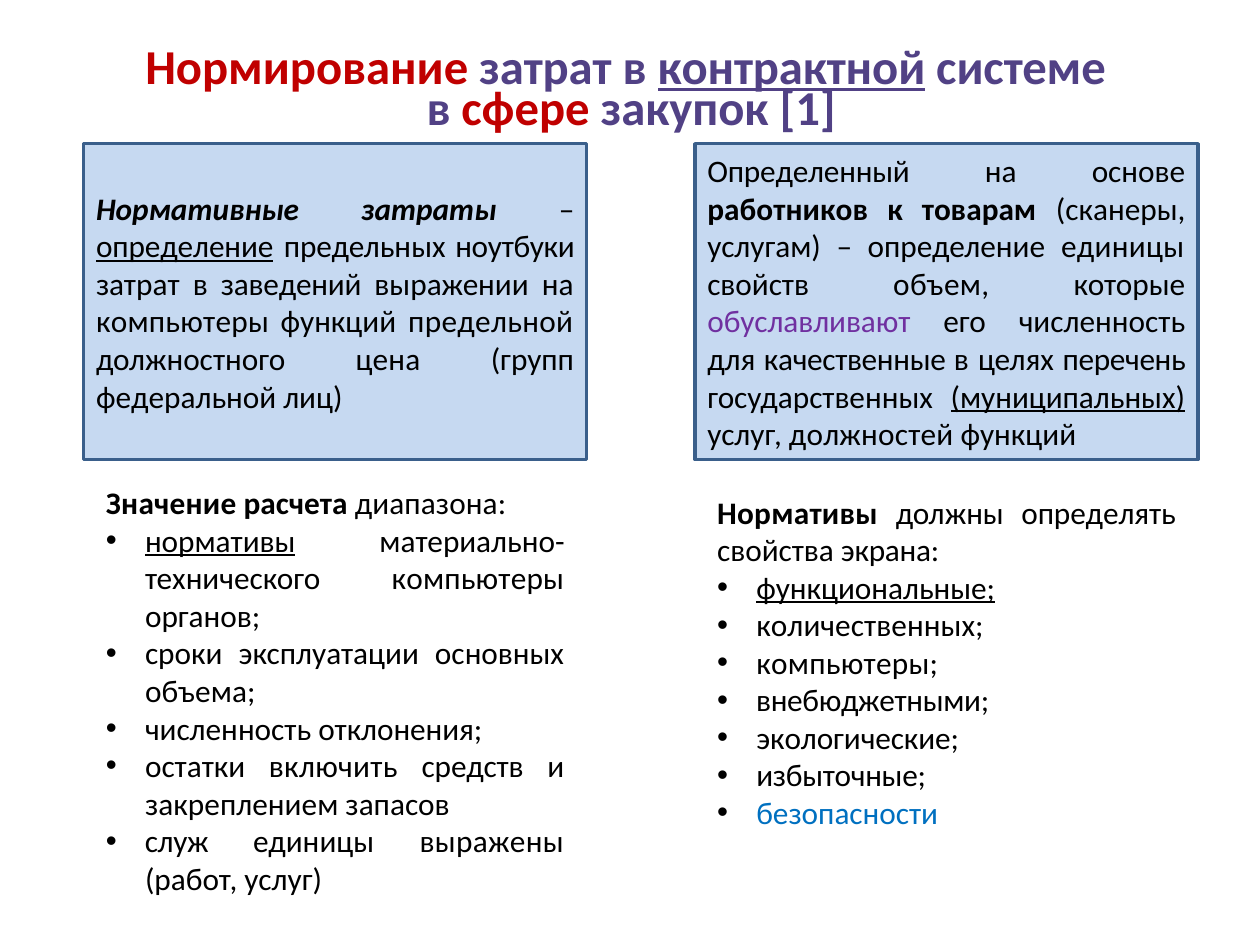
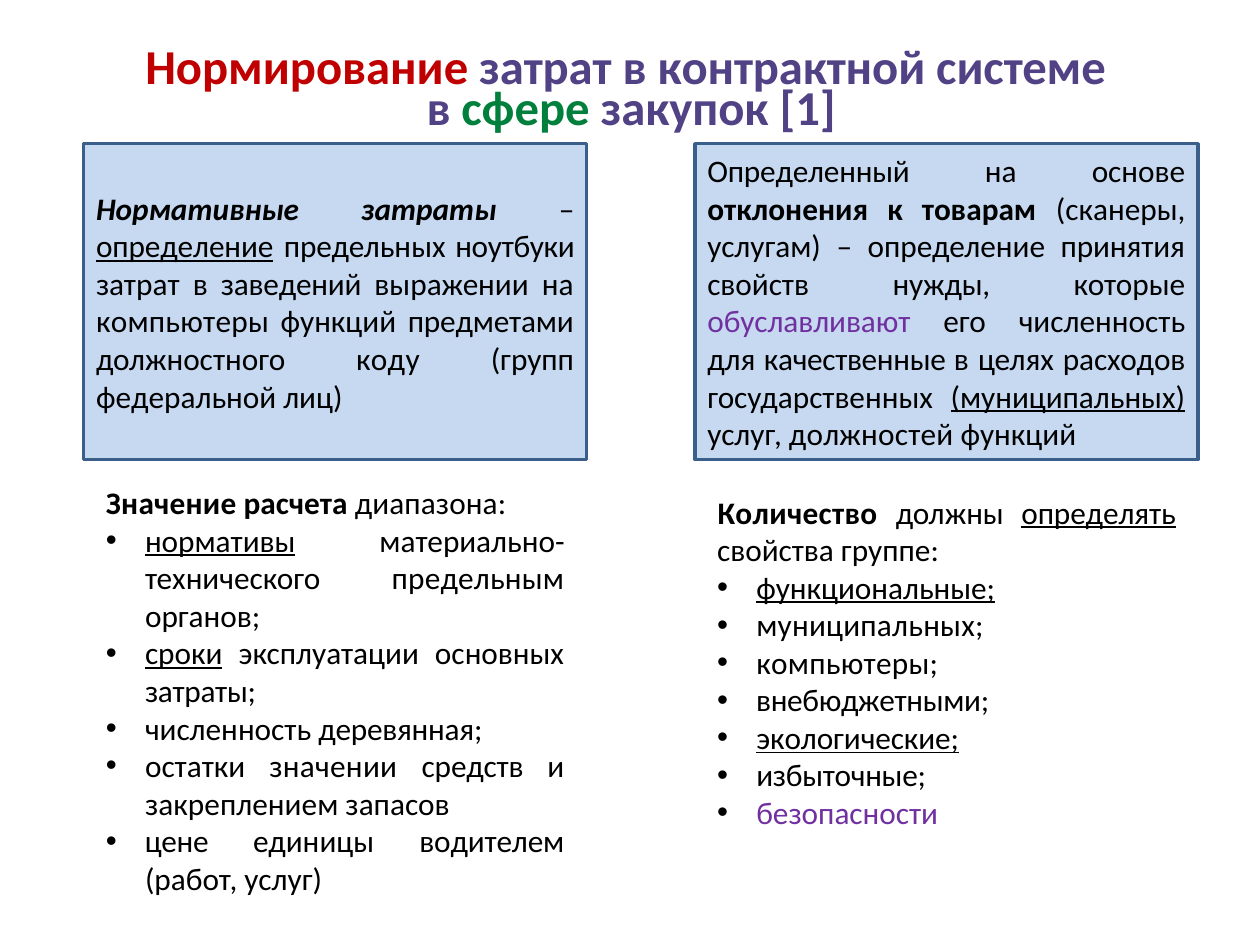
контрактной underline: present -> none
сфере colour: red -> green
работников: работников -> отклонения
определение единицы: единицы -> принятия
объем: объем -> нужды
предельной: предельной -> предметами
цена: цена -> коду
перечень: перечень -> расходов
Нормативы at (797, 514): Нормативы -> Количество
определять underline: none -> present
экрана: экрана -> группе
компьютеры at (478, 579): компьютеры -> предельным
количественных at (870, 626): количественных -> муниципальных
сроки underline: none -> present
объема at (200, 692): объема -> затраты
отклонения: отклонения -> деревянная
экологические underline: none -> present
включить: включить -> значении
безопасности colour: blue -> purple
служ: служ -> цене
выражены: выражены -> водителем
